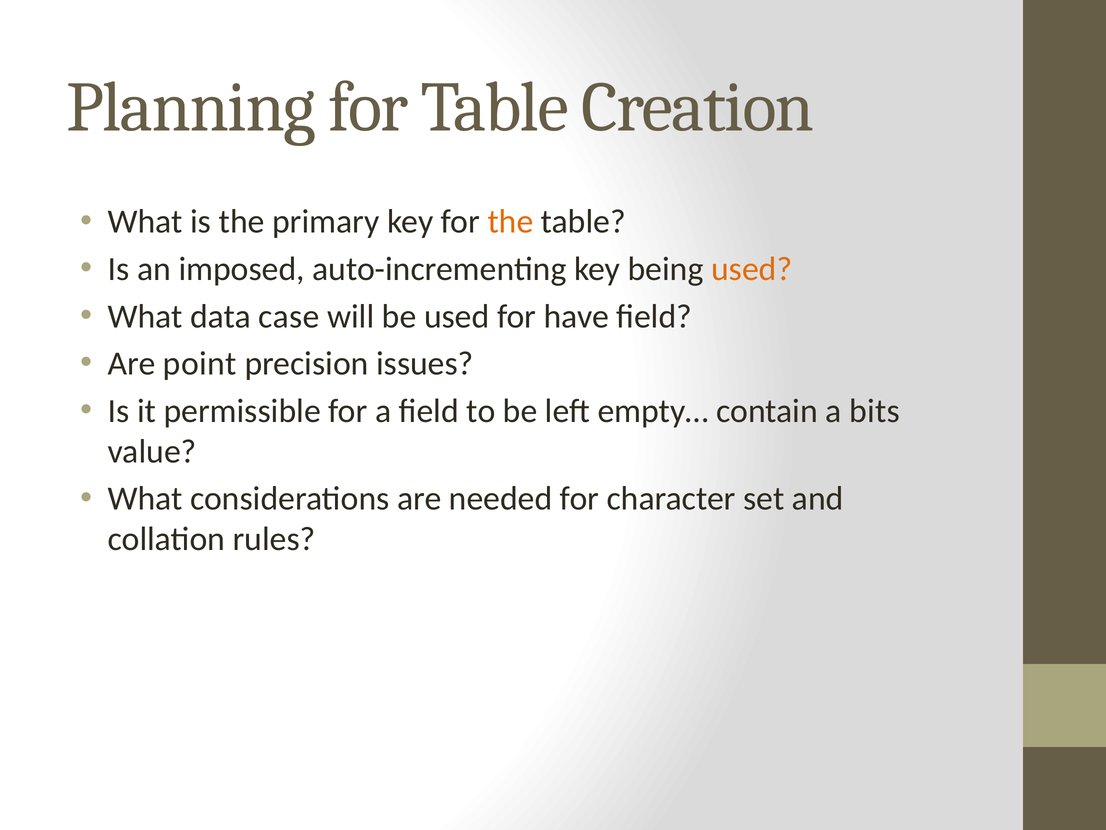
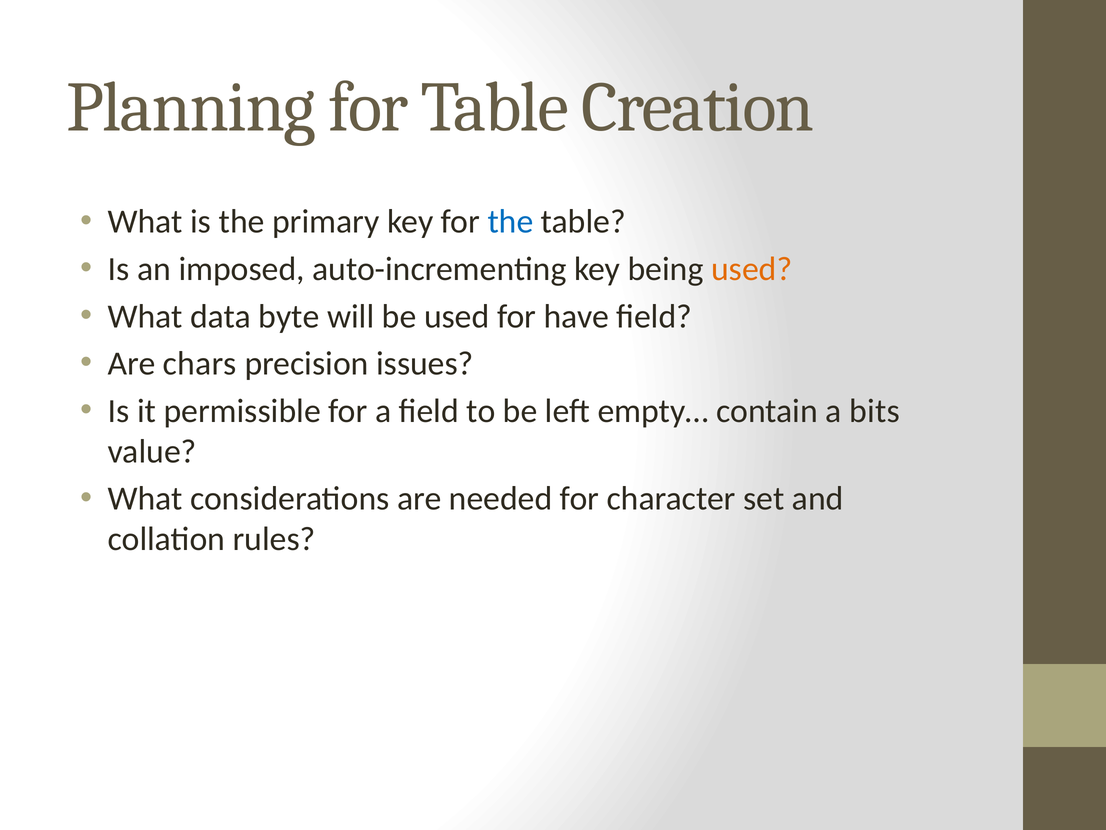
the at (510, 222) colour: orange -> blue
case: case -> byte
point: point -> chars
